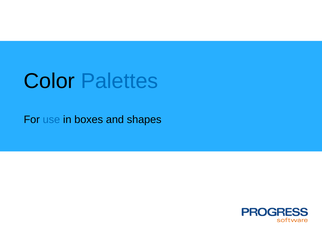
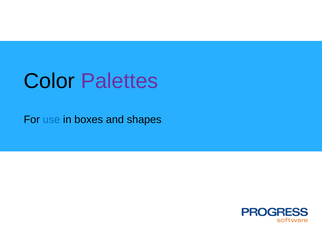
Palettes colour: blue -> purple
